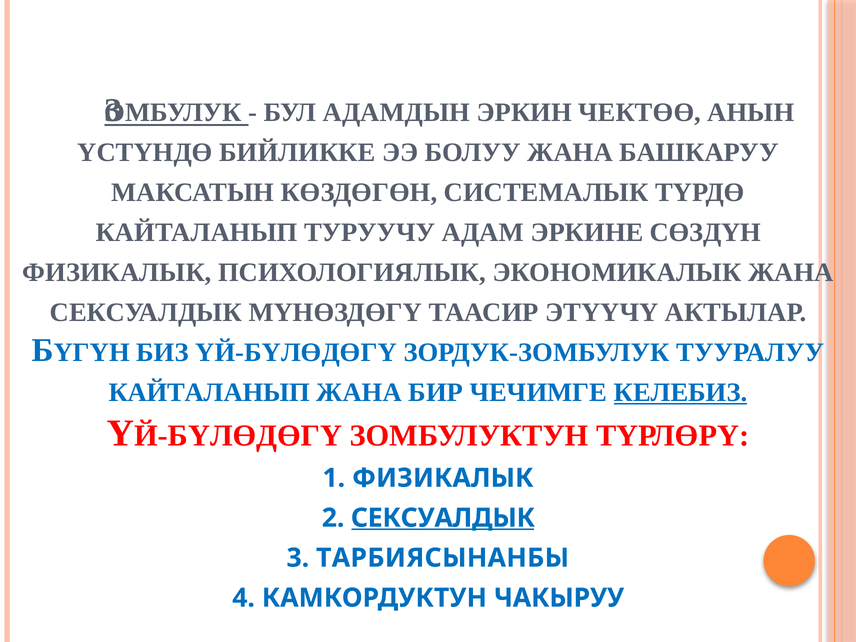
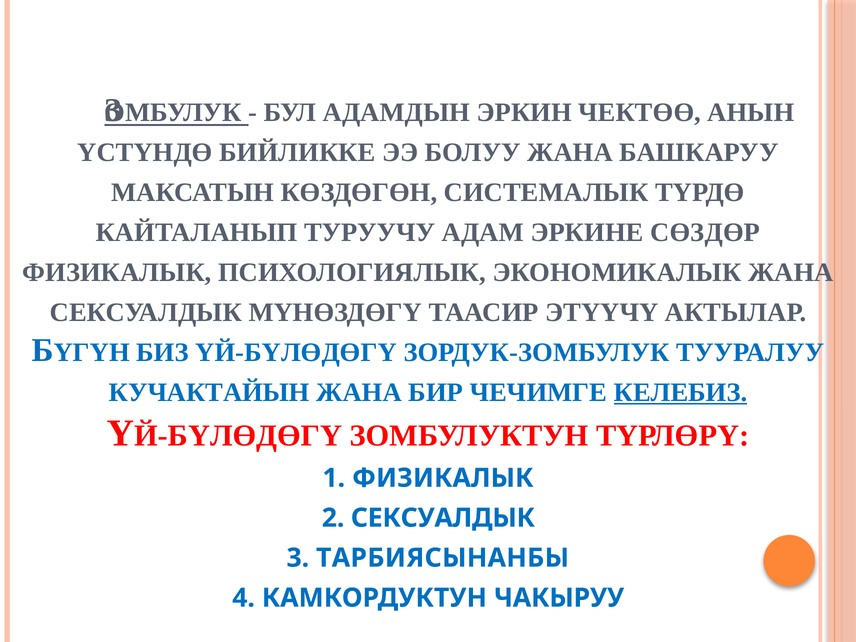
СӨЗДҮН: СӨЗДҮН -> СӨЗДӨР
КАЙТАЛАНЫП at (209, 392): КАЙТАЛАНЫП -> КУЧАКТАЙЫН
СЕКСУАЛДЫК at (443, 518) underline: present -> none
